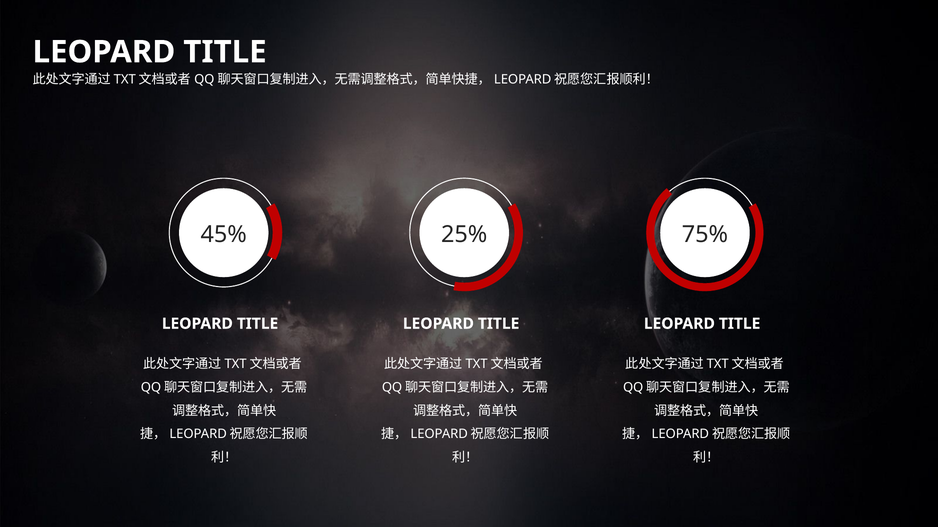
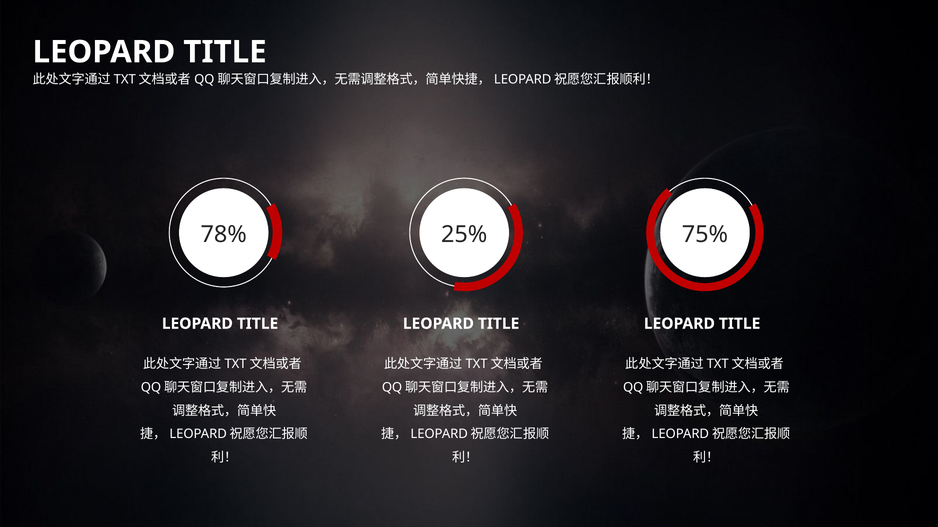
45%: 45% -> 78%
